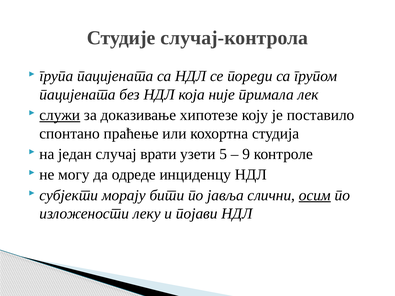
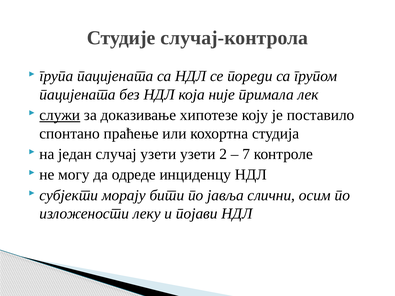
случај врати: врати -> узети
5: 5 -> 2
9: 9 -> 7
осим underline: present -> none
